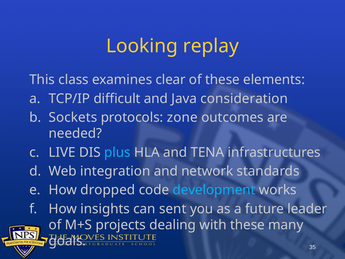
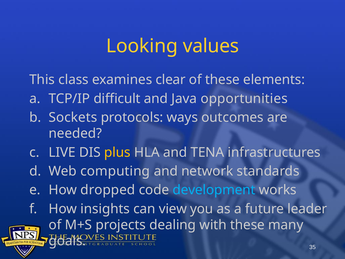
replay: replay -> values
consideration: consideration -> opportunities
zone: zone -> ways
plus colour: light blue -> yellow
integration: integration -> computing
sent: sent -> view
